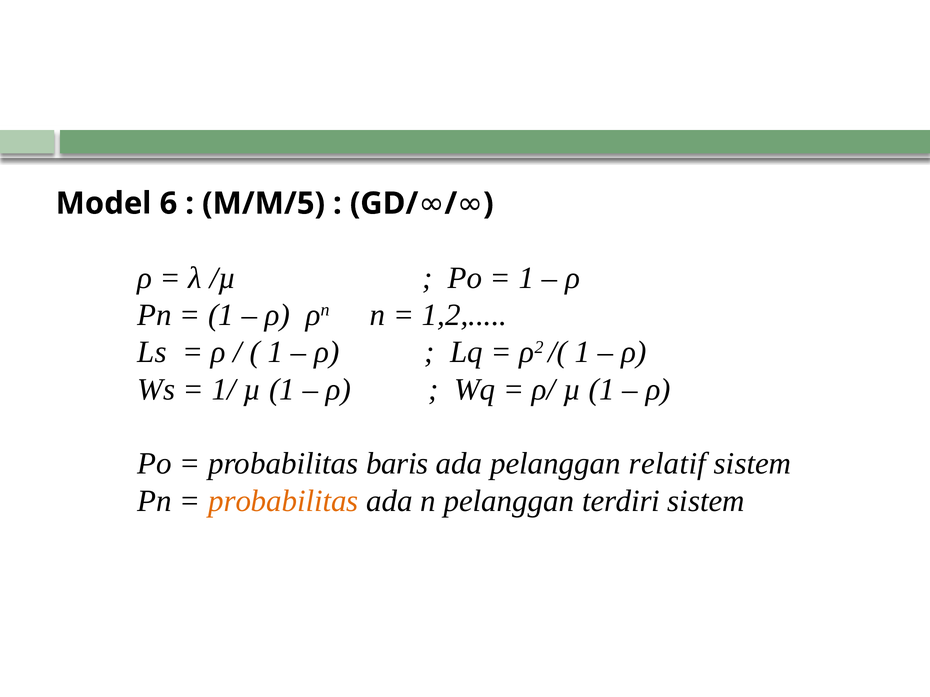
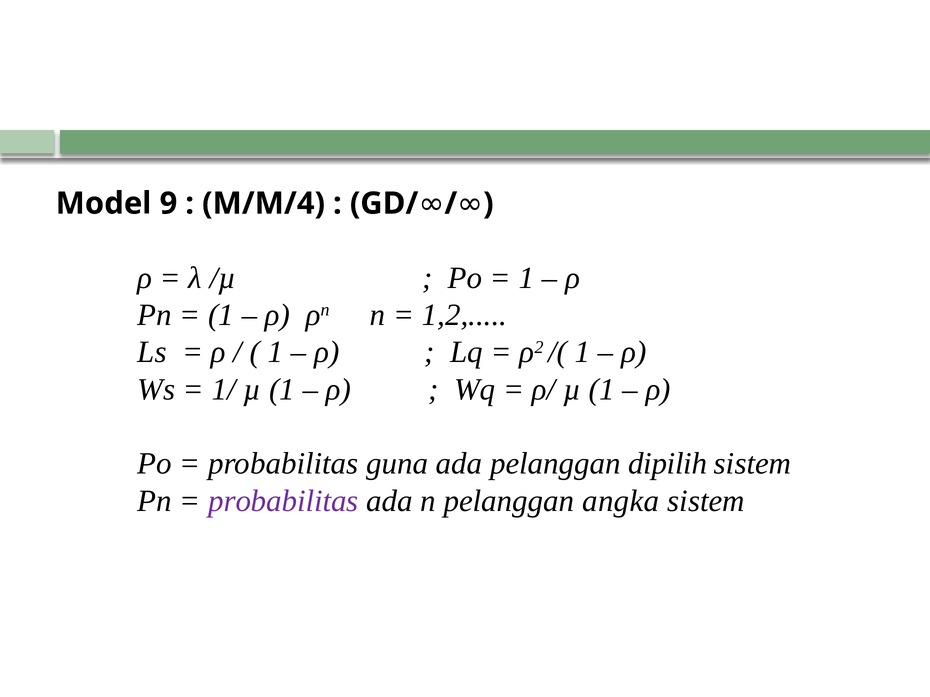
6: 6 -> 9
M/M/5: M/M/5 -> M/M/4
baris: baris -> guna
relatif: relatif -> dipilih
probabilitas at (283, 501) colour: orange -> purple
terdiri: terdiri -> angka
